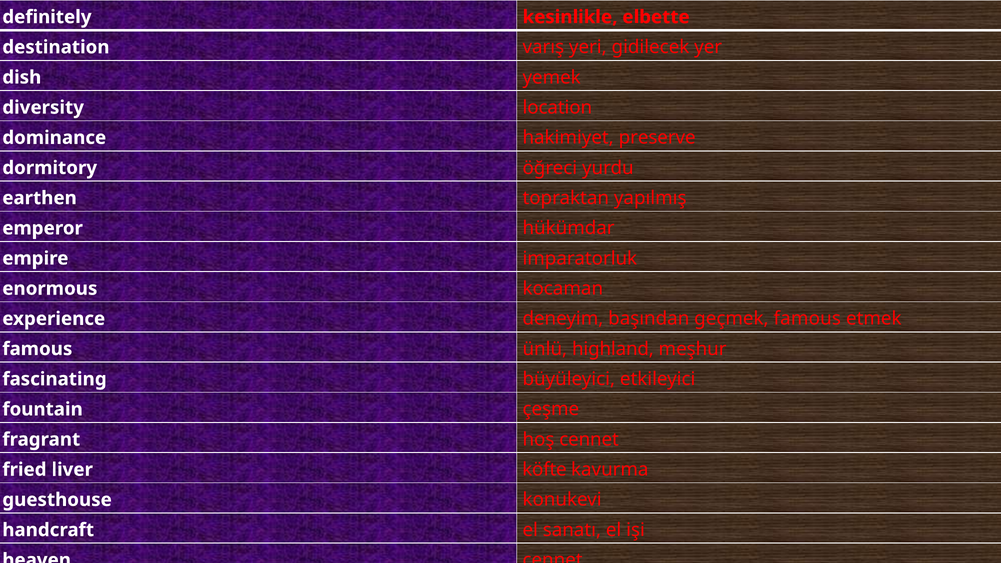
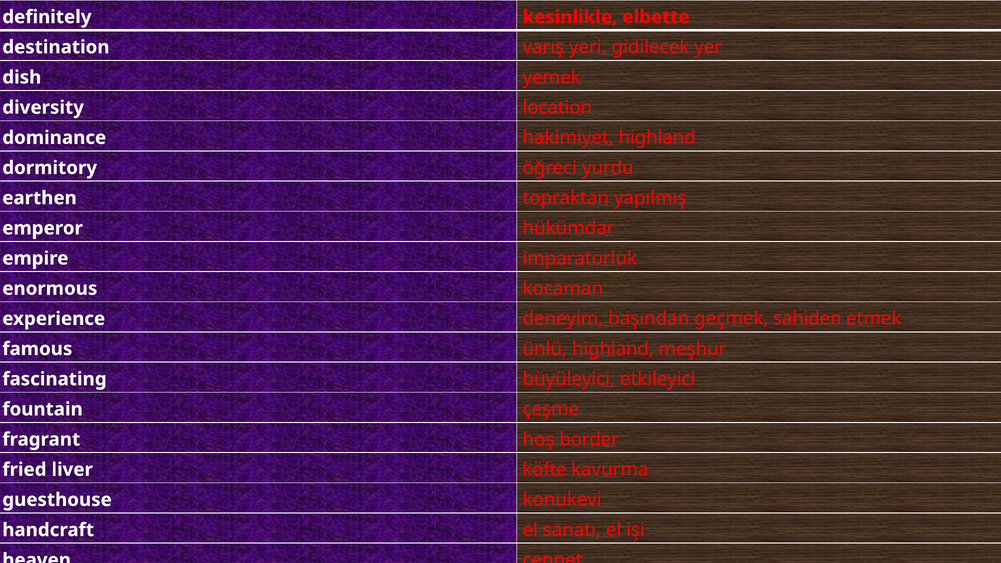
hakimiyet preserve: preserve -> highland
geçmek famous: famous -> sahiden
hoş cennet: cennet -> border
